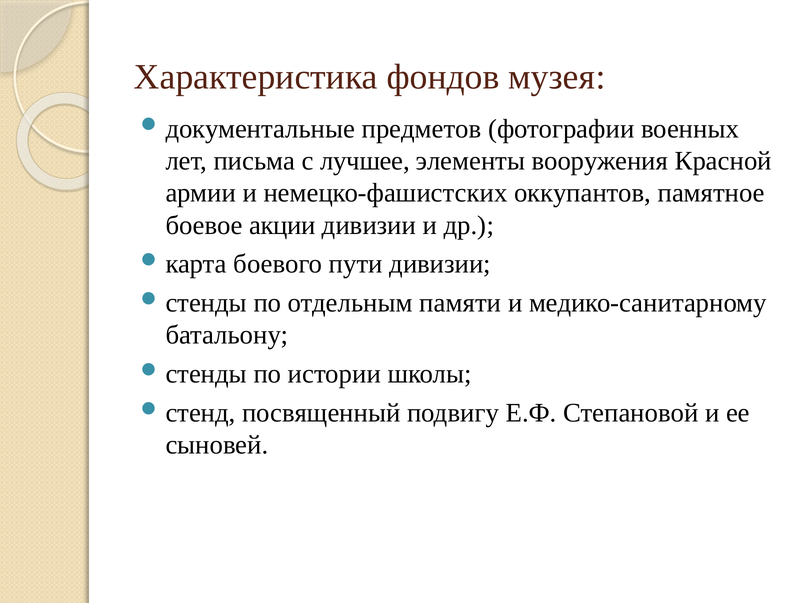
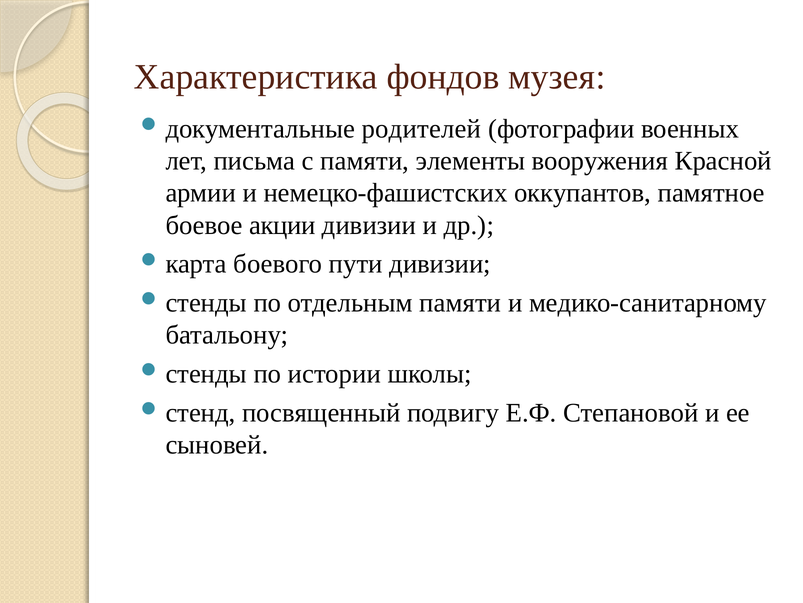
предметов: предметов -> родителей
с лучшее: лучшее -> памяти
